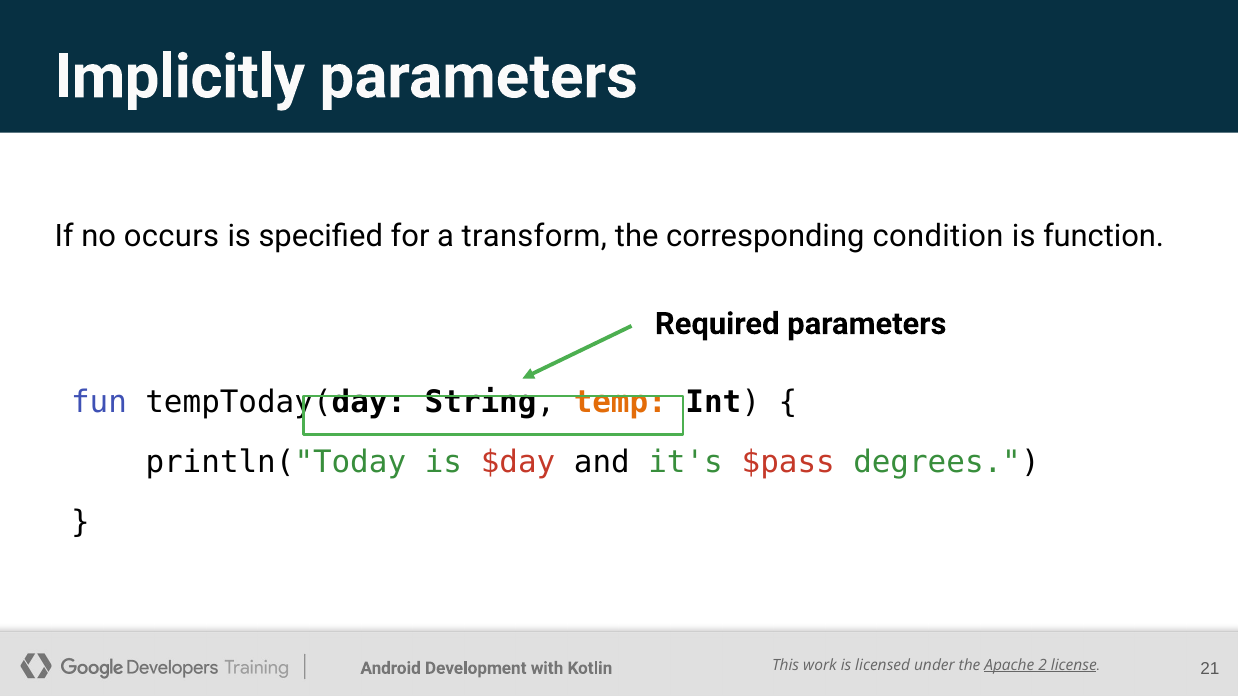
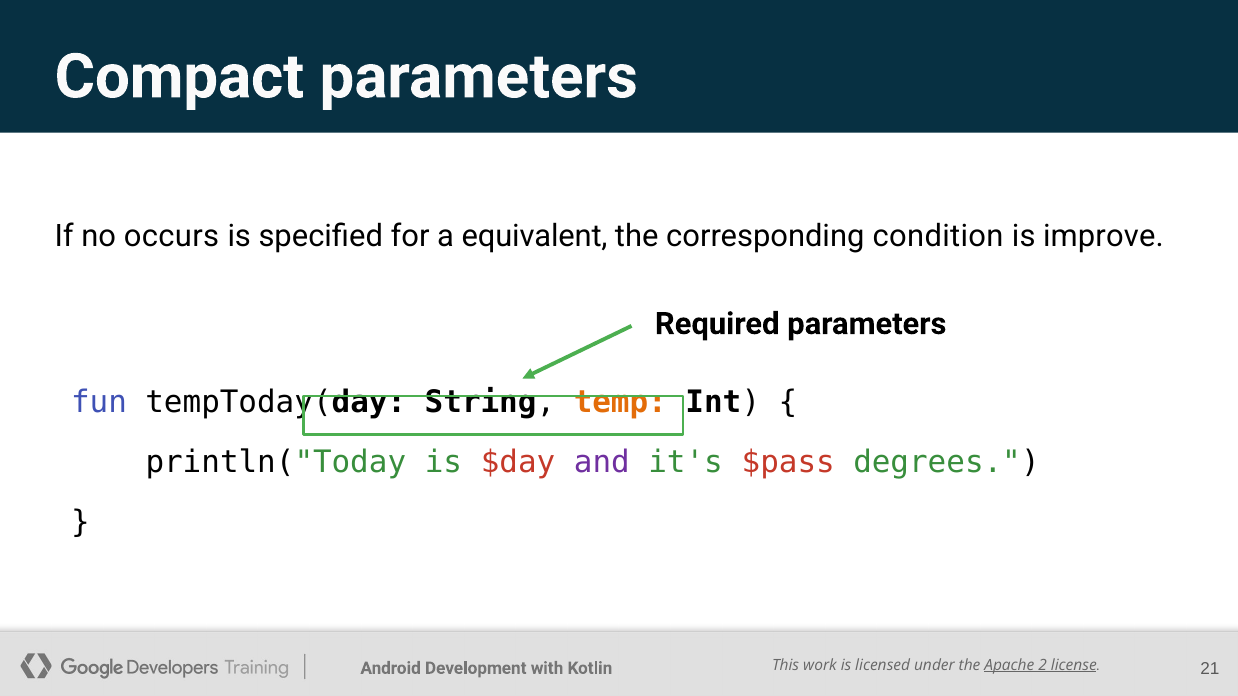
Implicitly: Implicitly -> Compact
transform: transform -> equivalent
function: function -> improve
and colour: black -> purple
